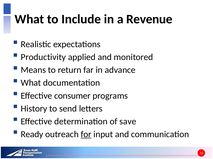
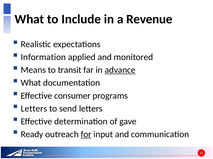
Productivity: Productivity -> Information
return: return -> transit
advance underline: none -> present
History at (34, 109): History -> Letters
save: save -> gave
